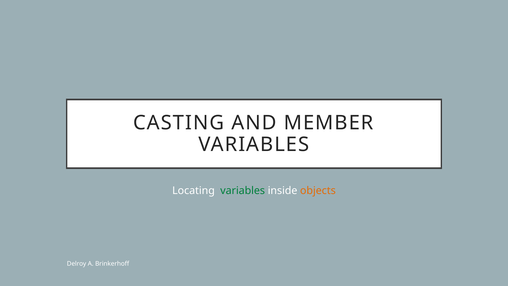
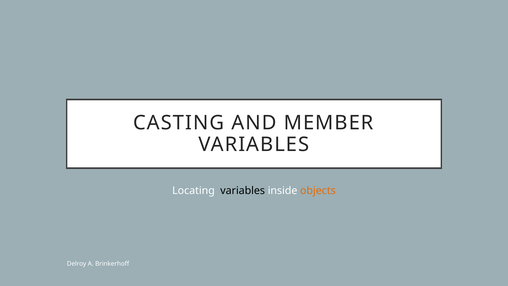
variables at (243, 190) colour: green -> black
